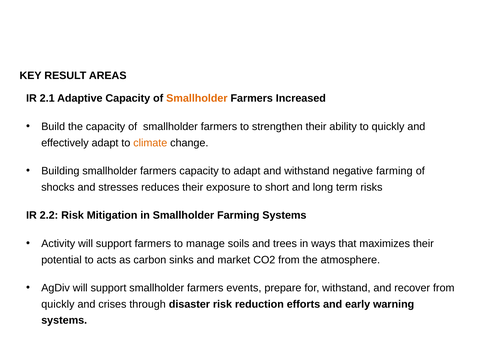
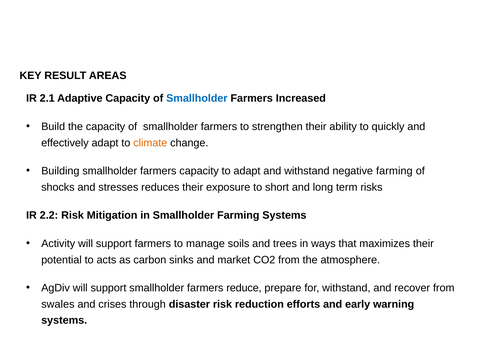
Smallholder at (197, 98) colour: orange -> blue
events: events -> reduce
quickly at (58, 304): quickly -> swales
